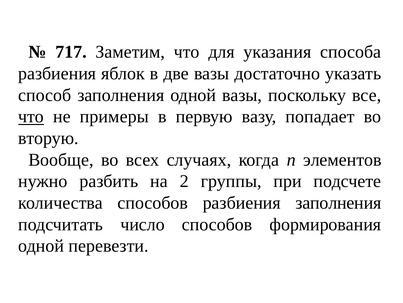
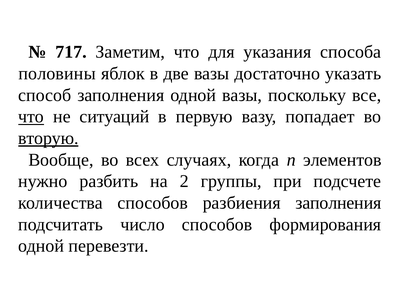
разбиения at (57, 73): разбиения -> половины
примеры: примеры -> ситуаций
вторую underline: none -> present
